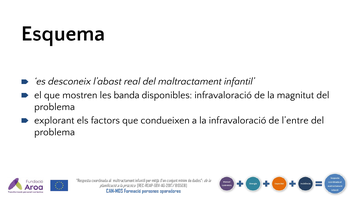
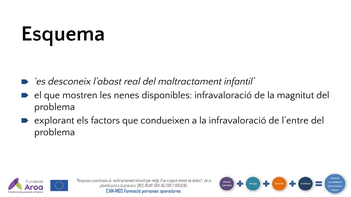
banda: banda -> nenes
